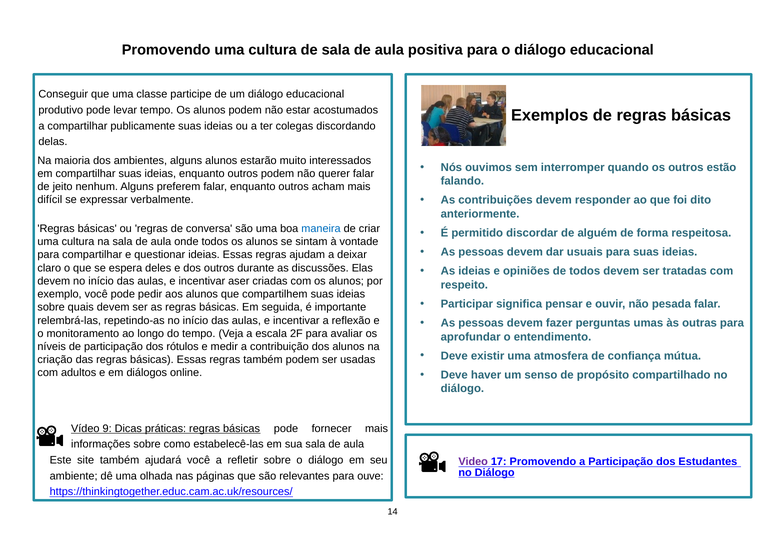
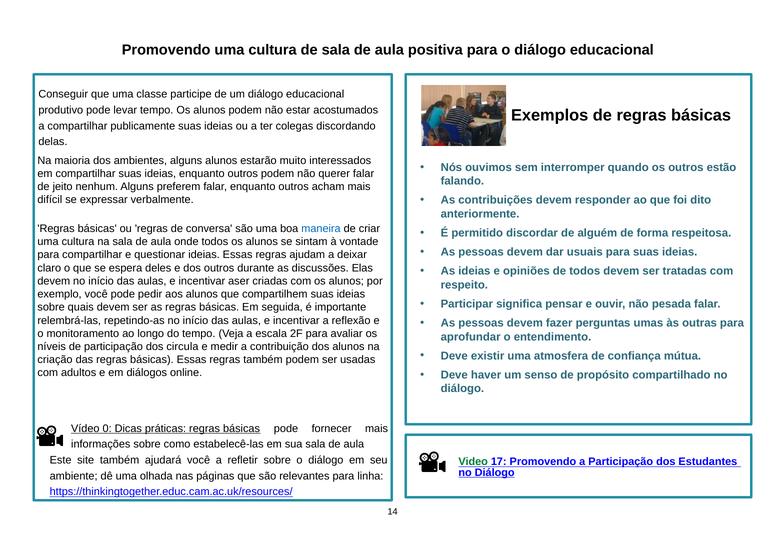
rótulos: rótulos -> circula
9: 9 -> 0
Video colour: purple -> green
ouve: ouve -> linha
